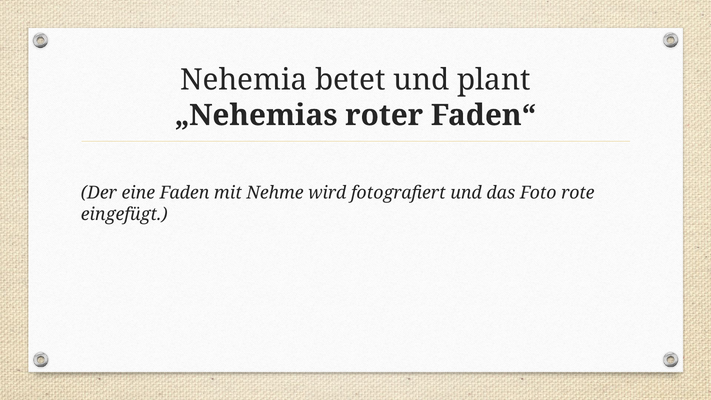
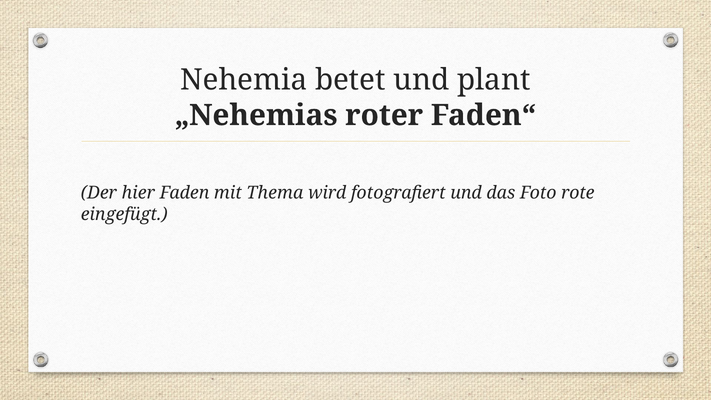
eine: eine -> hier
Nehme: Nehme -> Thema
